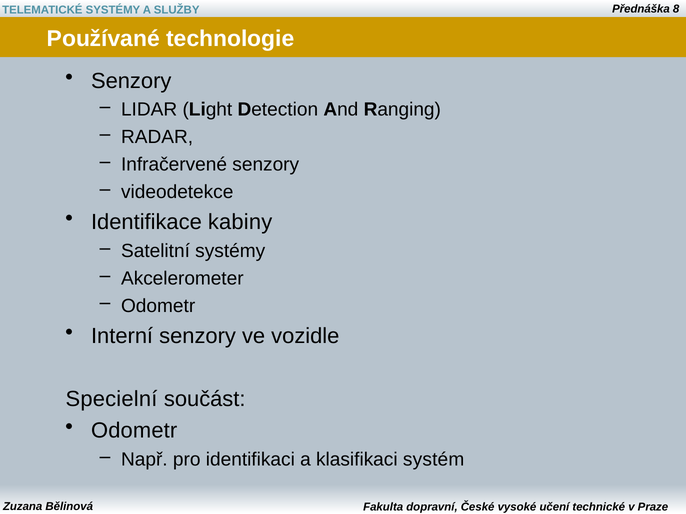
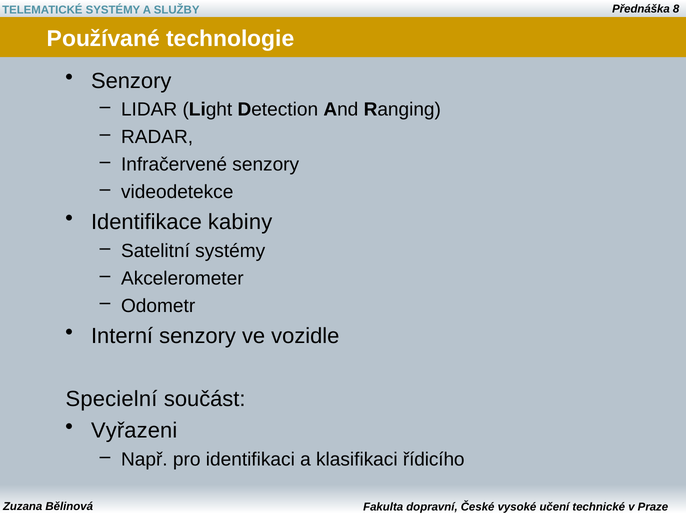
Odometr at (134, 431): Odometr -> Vyřazeni
systém: systém -> řídicího
